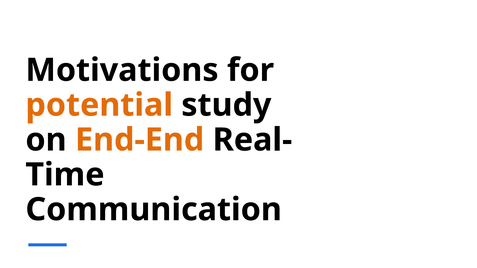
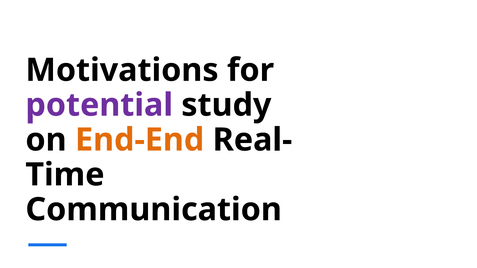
potential colour: orange -> purple
